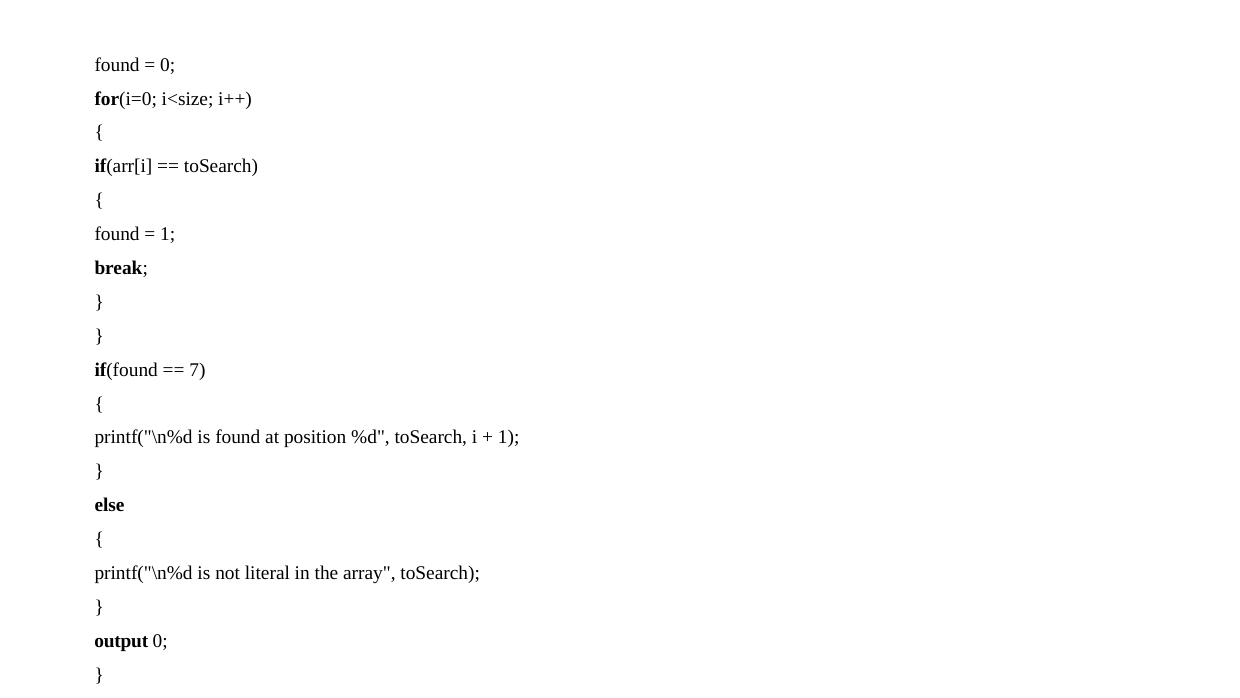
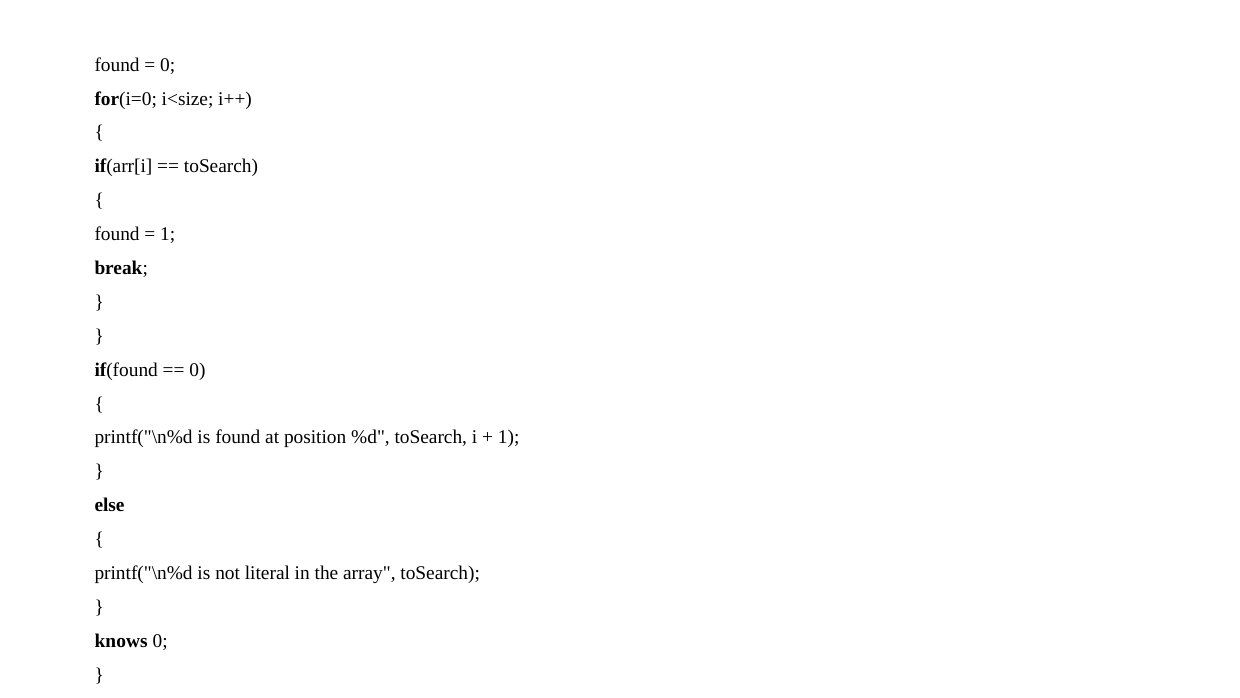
7 at (197, 369): 7 -> 0
output: output -> knows
